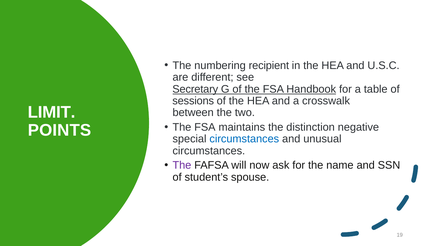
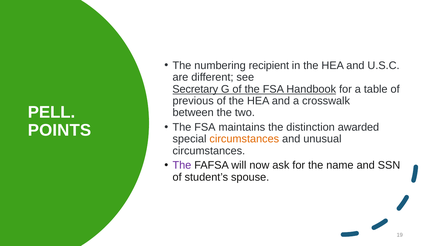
sessions: sessions -> previous
LIMIT: LIMIT -> PELL
negative: negative -> awarded
circumstances at (244, 139) colour: blue -> orange
